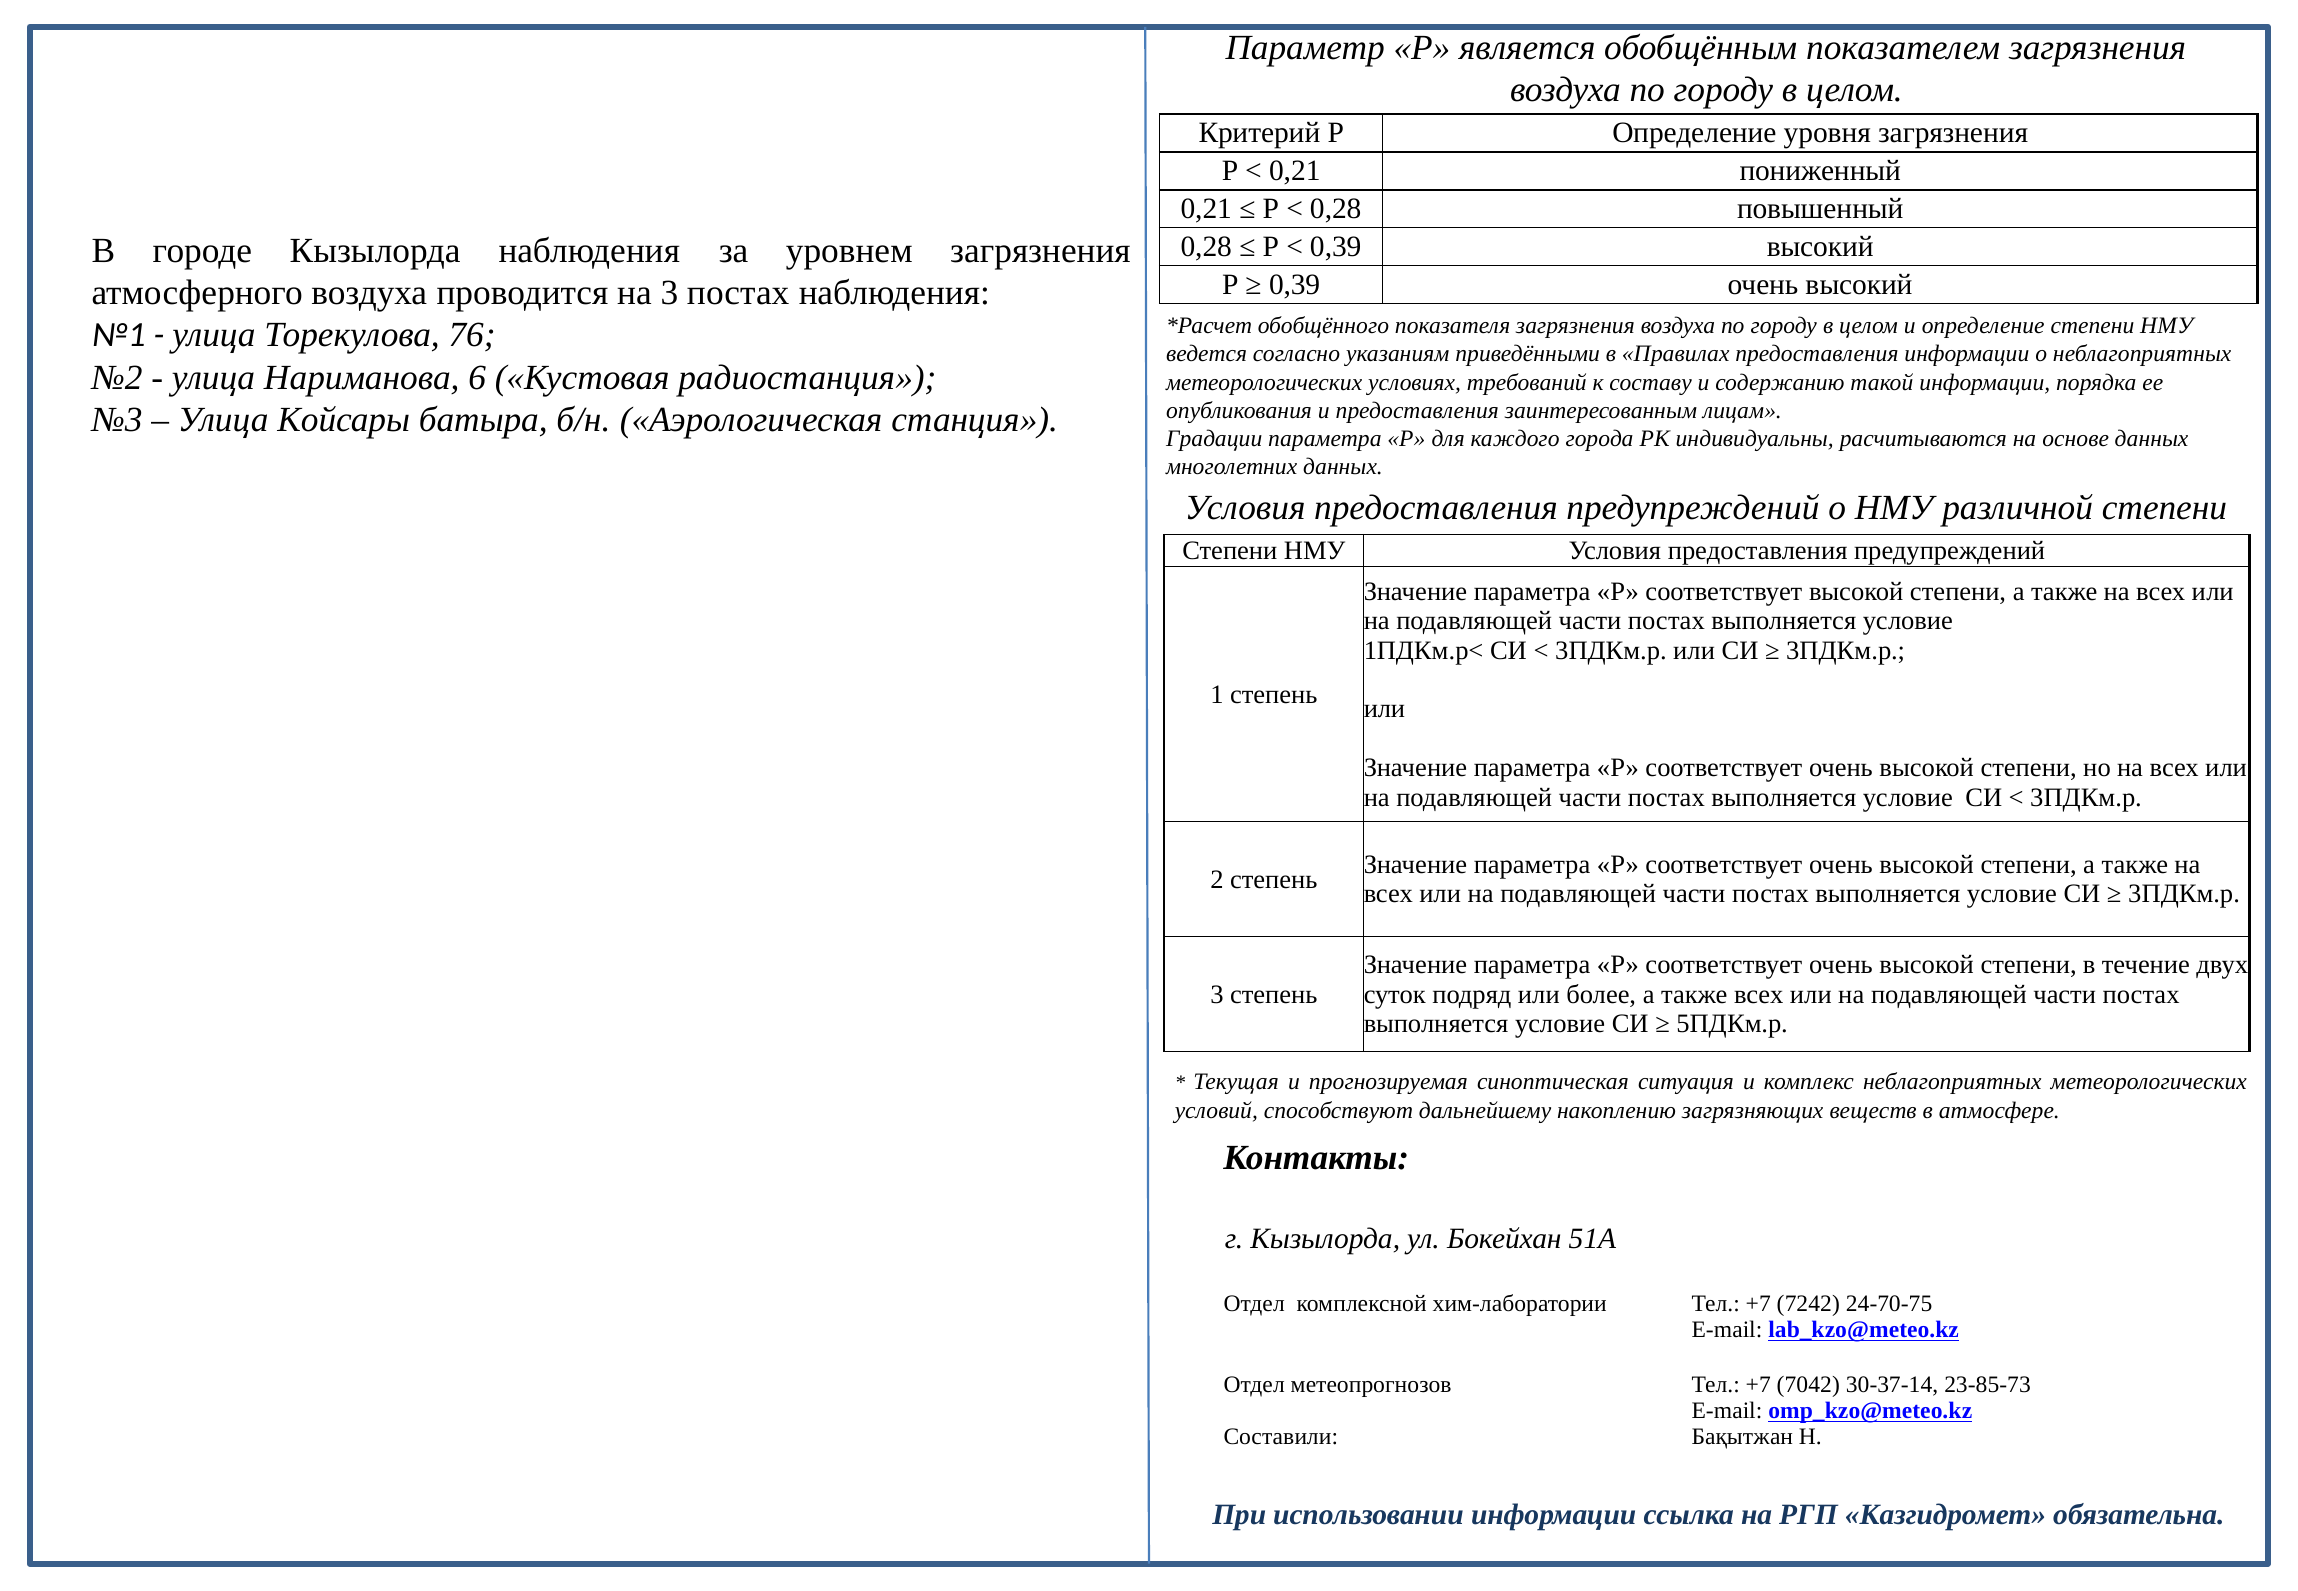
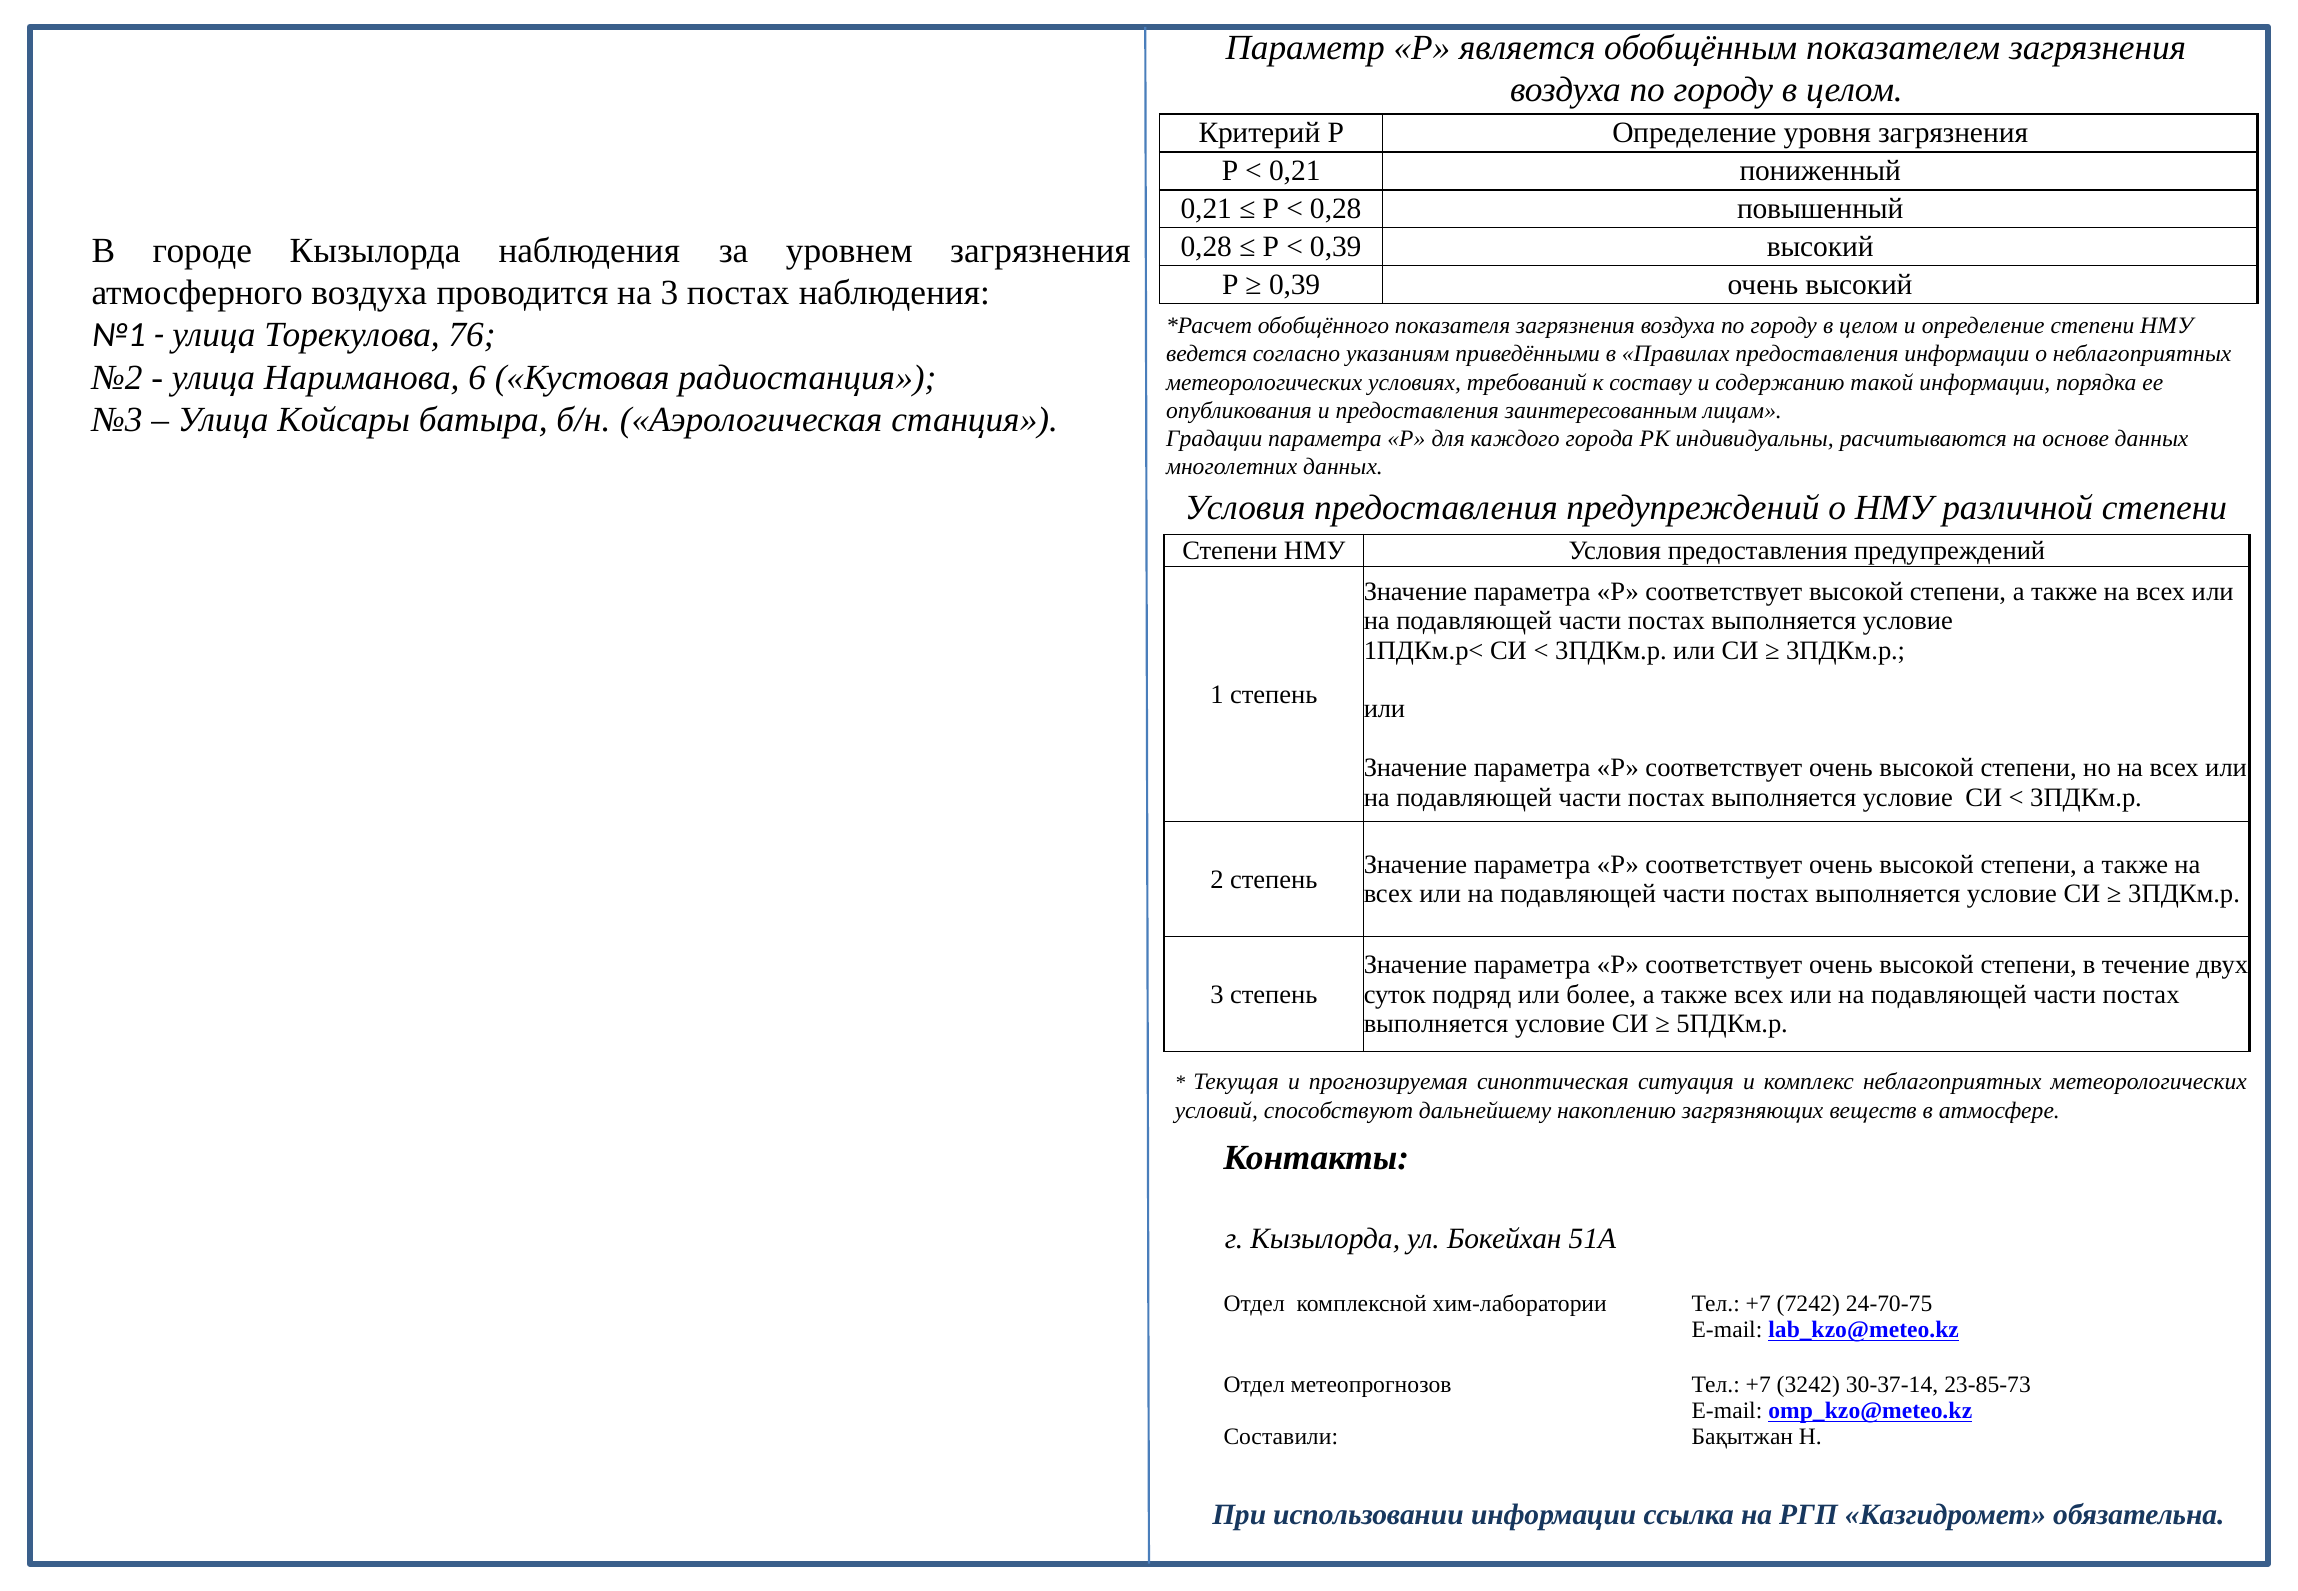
7042: 7042 -> 3242
